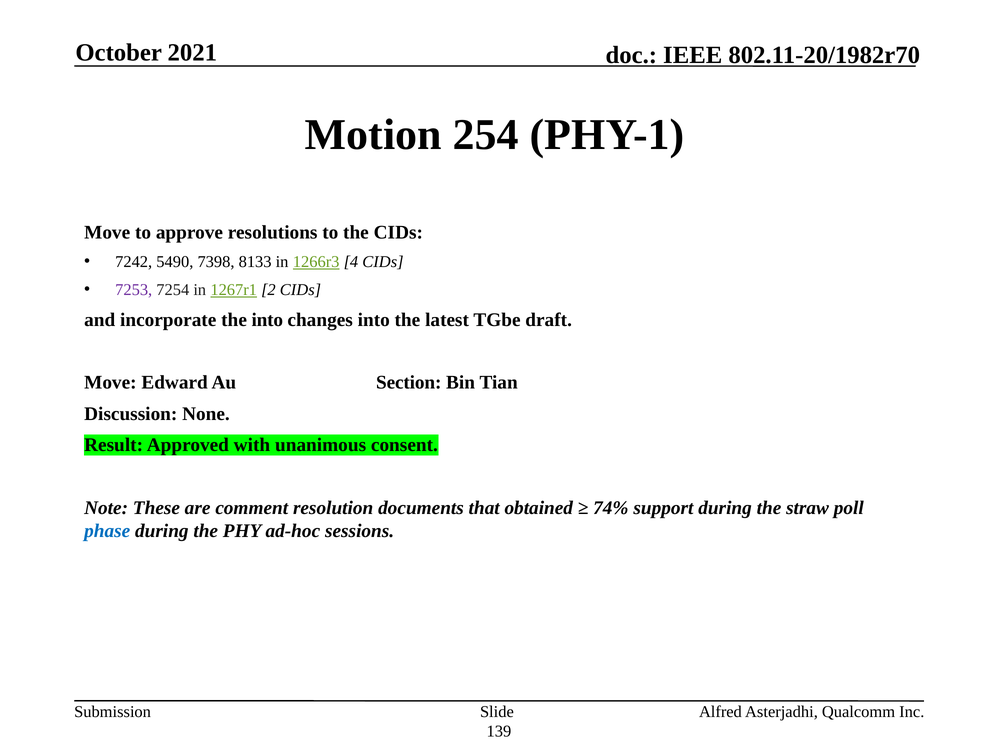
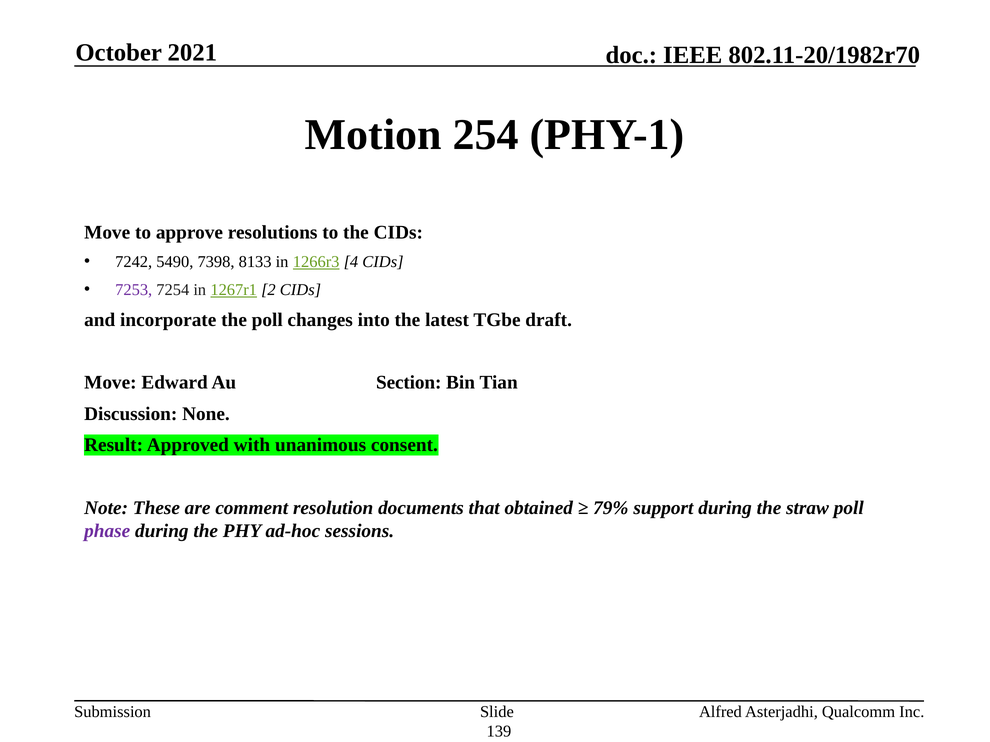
the into: into -> poll
74%: 74% -> 79%
phase colour: blue -> purple
